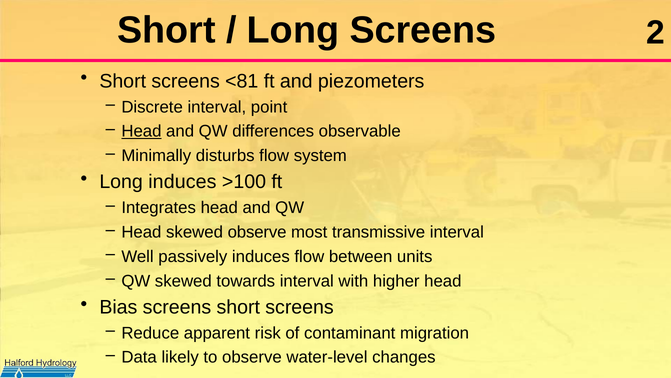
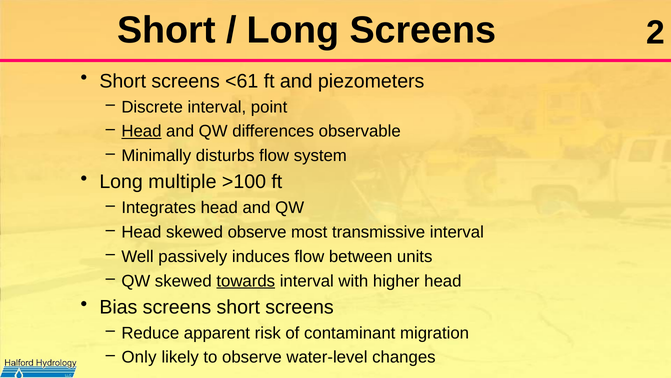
<81: <81 -> <61
Long induces: induces -> multiple
towards underline: none -> present
Data: Data -> Only
